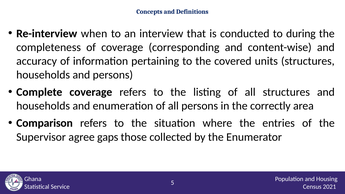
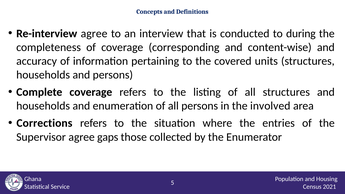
Re-interview when: when -> agree
correctly: correctly -> involved
Comparison: Comparison -> Corrections
